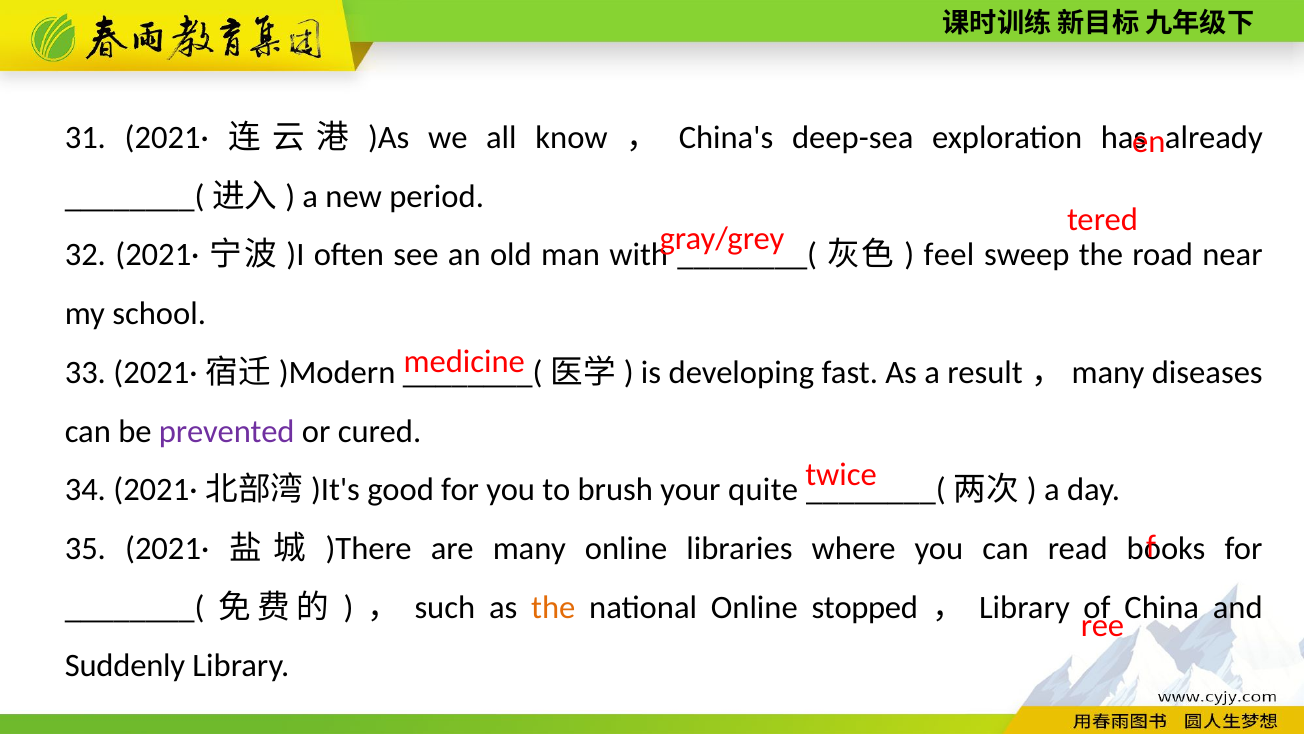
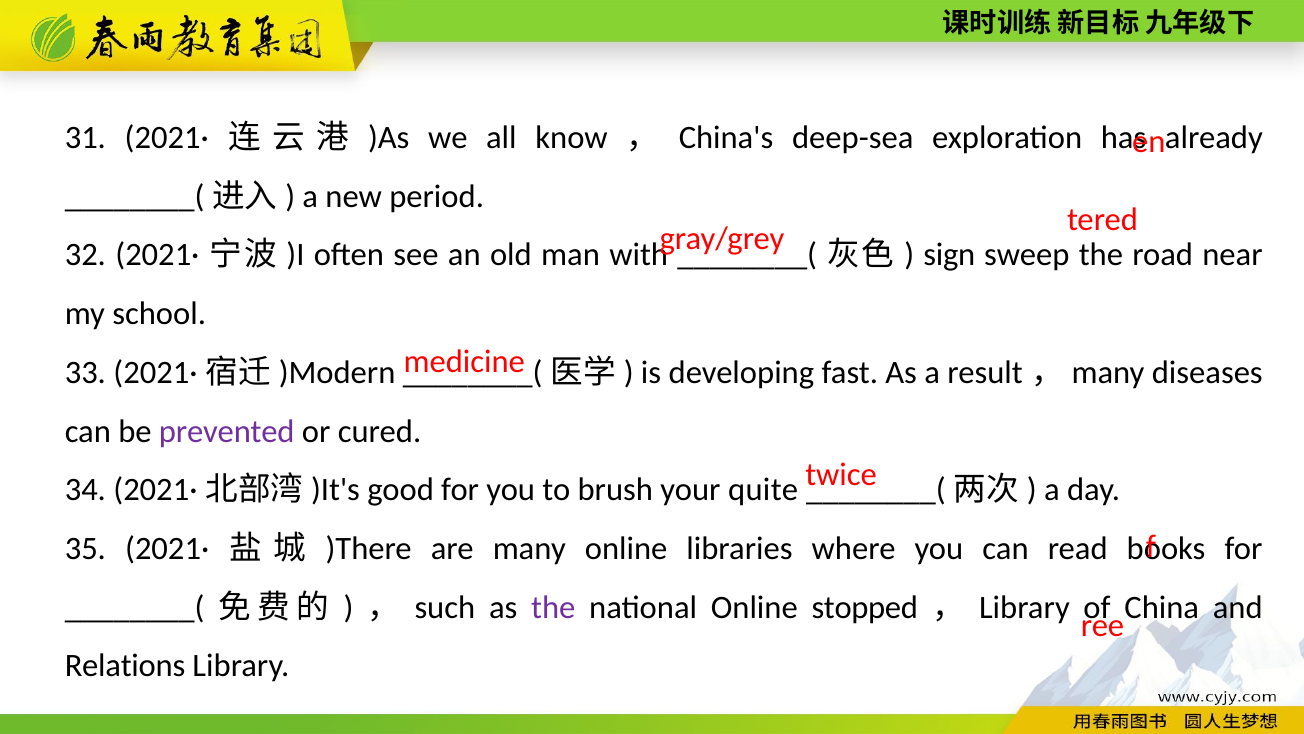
feel: feel -> sign
the at (553, 607) colour: orange -> purple
Suddenly: Suddenly -> Relations
